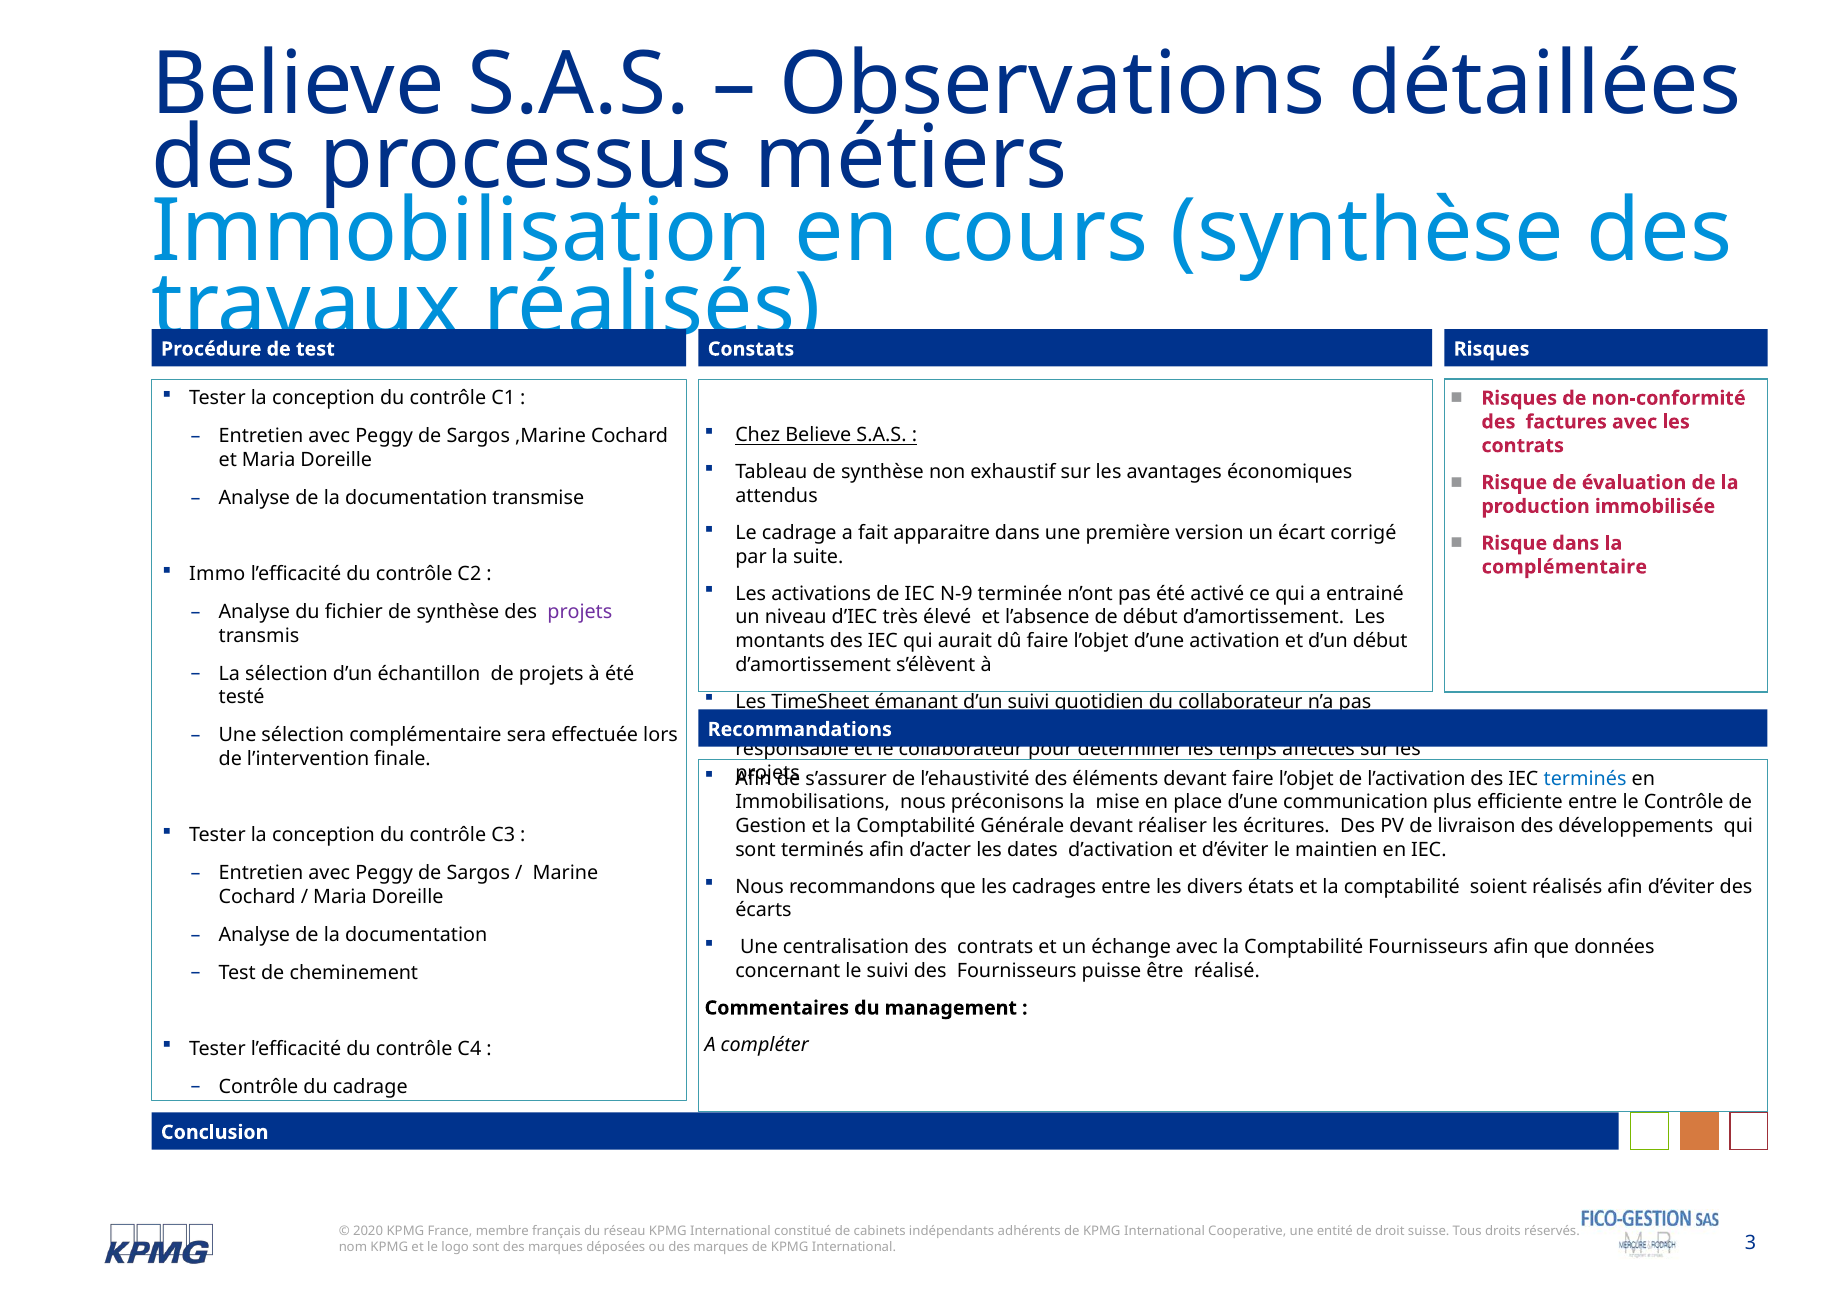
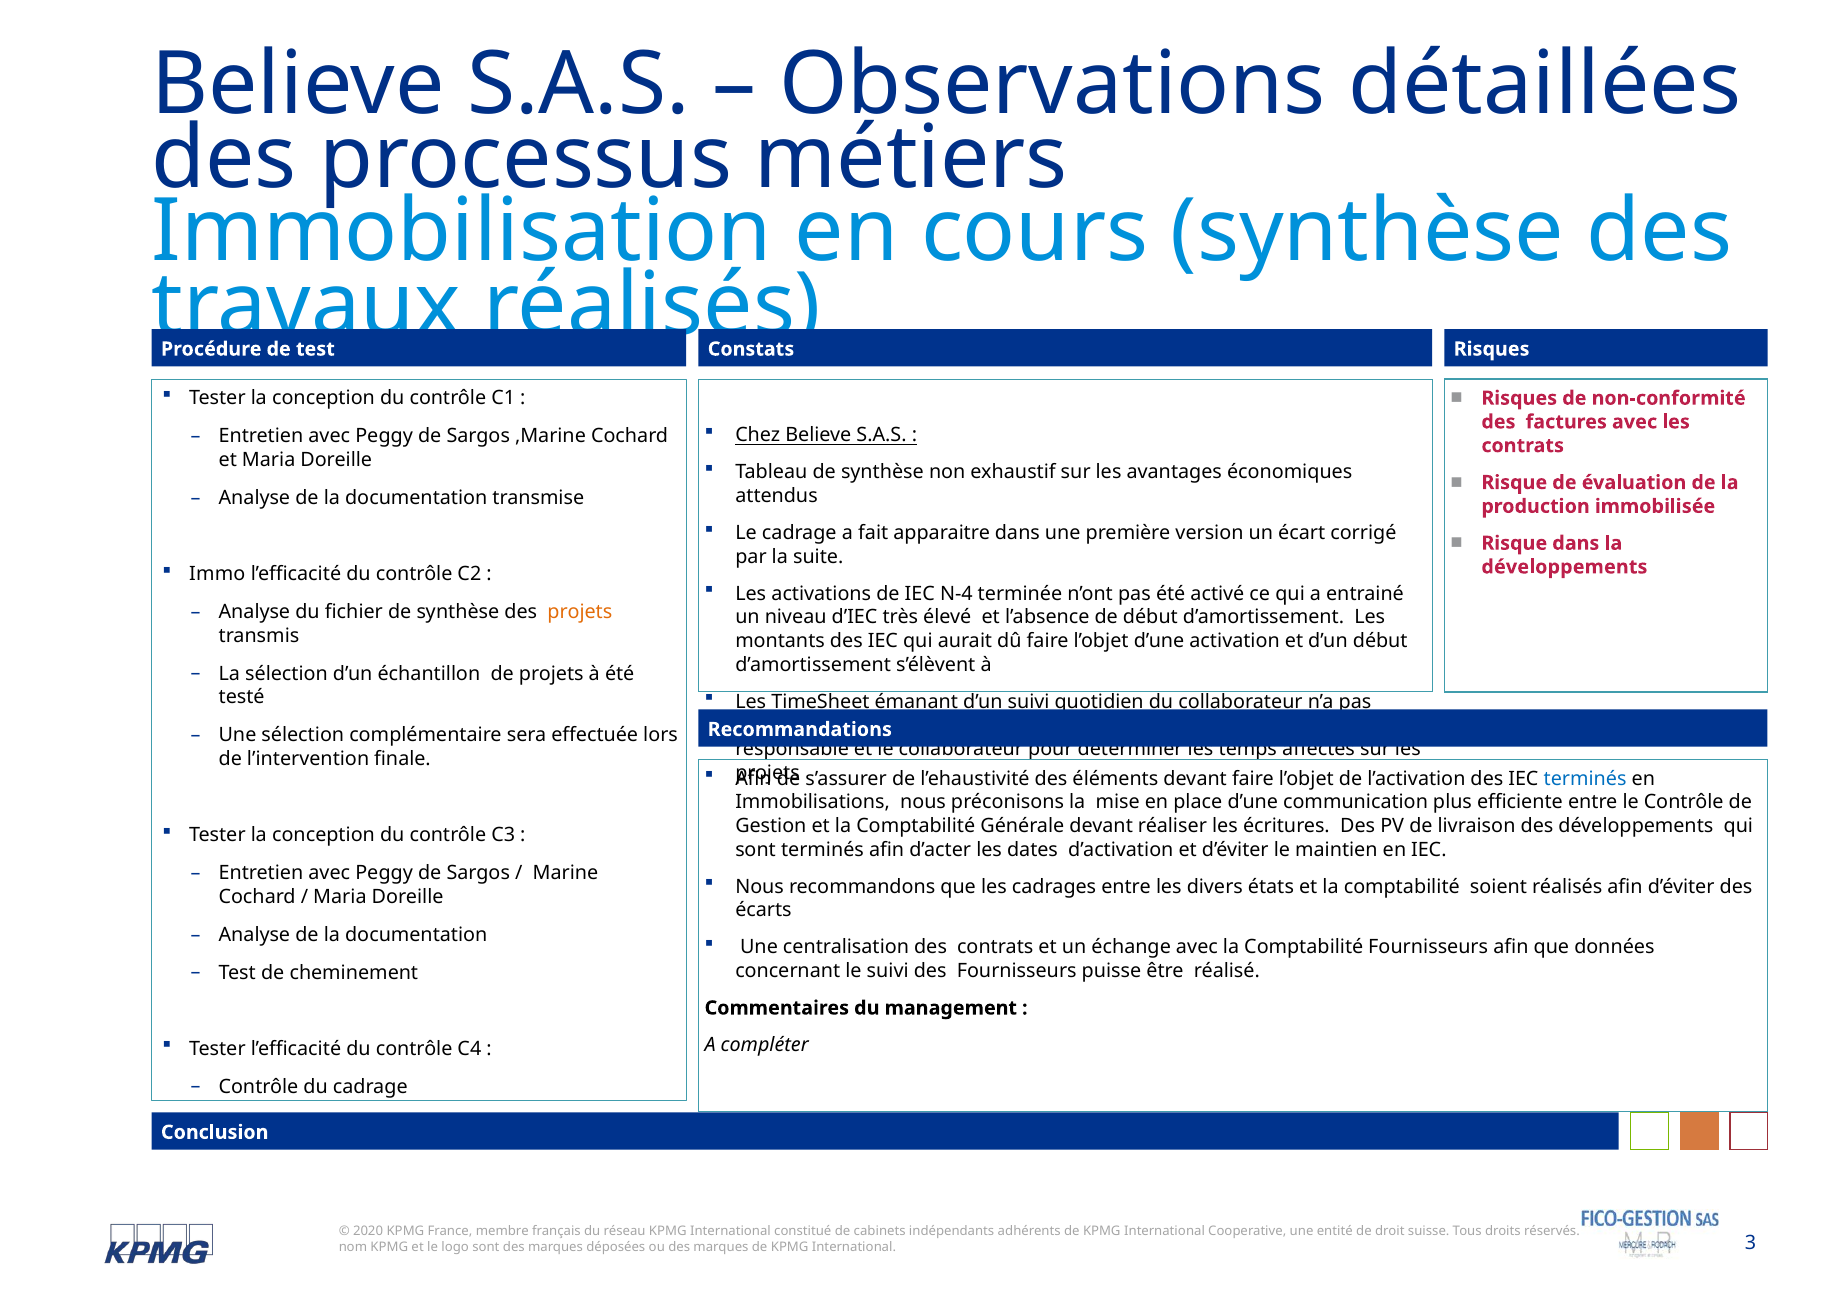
complémentaire at (1564, 567): complémentaire -> développements
N-9: N-9 -> N-4
projets at (580, 612) colour: purple -> orange
